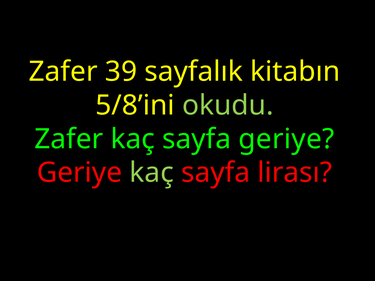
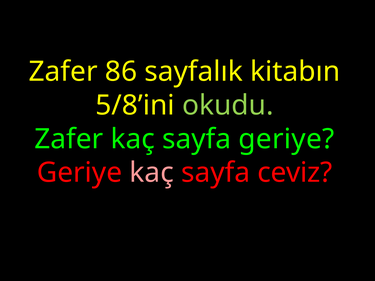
39: 39 -> 86
kaç at (152, 173) colour: light green -> pink
lirası: lirası -> ceviz
